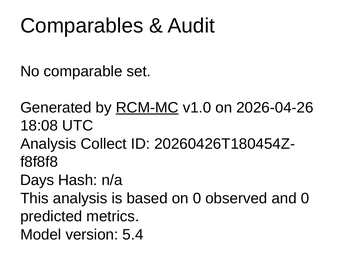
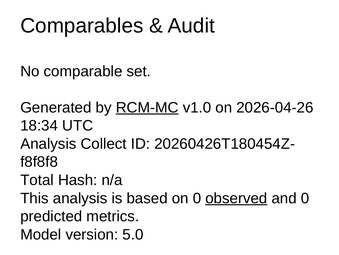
18:08: 18:08 -> 18:34
Days: Days -> Total
observed underline: none -> present
5.4: 5.4 -> 5.0
